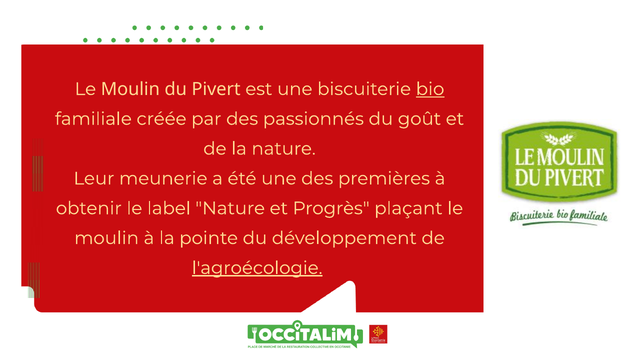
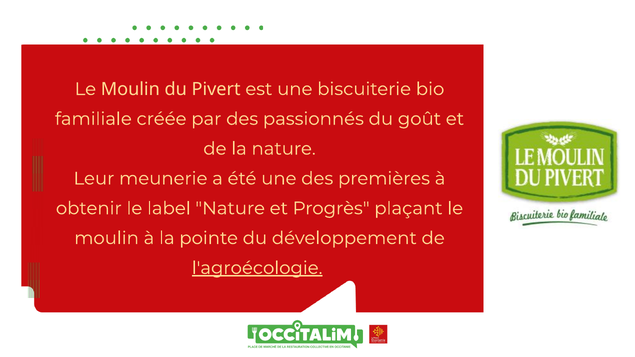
bio underline: present -> none
